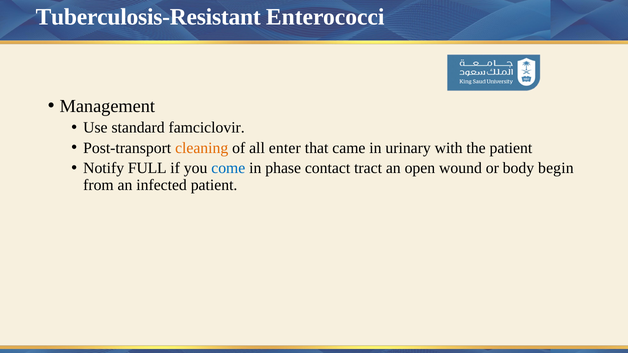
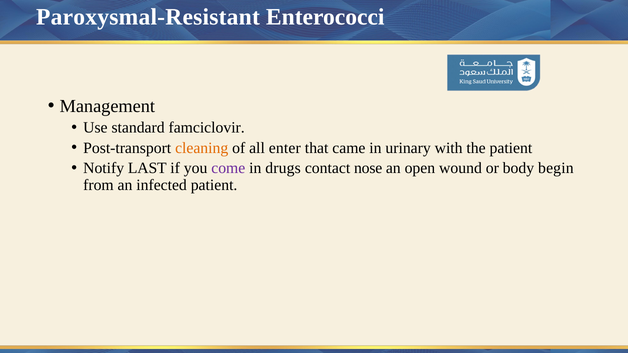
Tuberculosis-Resistant: Tuberculosis-Resistant -> Paroxysmal-Resistant
FULL: FULL -> LAST
come colour: blue -> purple
phase: phase -> drugs
tract: tract -> nose
